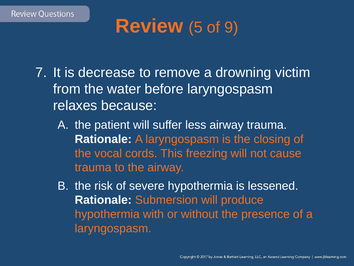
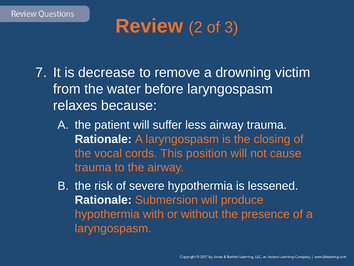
5: 5 -> 2
9: 9 -> 3
freezing: freezing -> position
